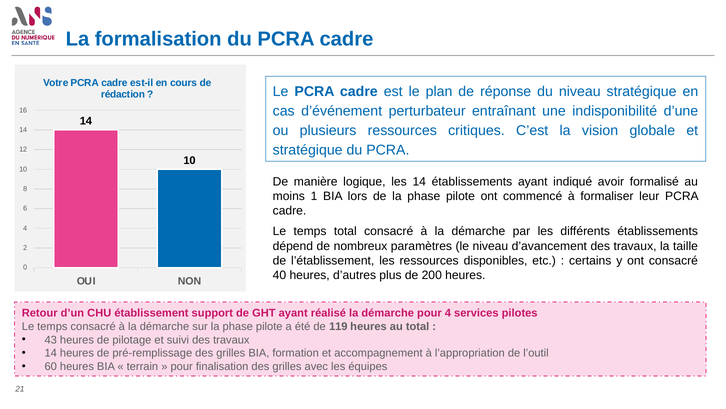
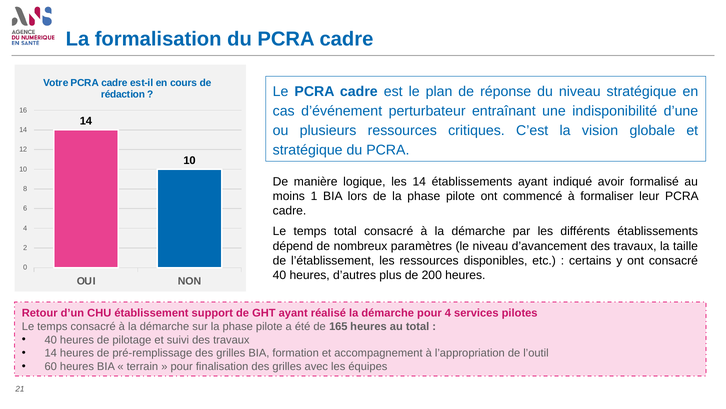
119: 119 -> 165
43 at (51, 339): 43 -> 40
